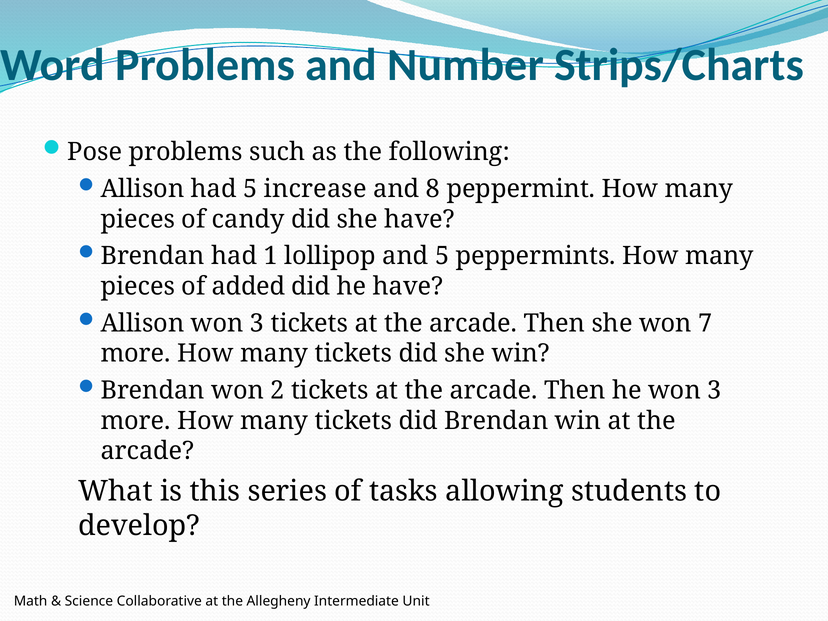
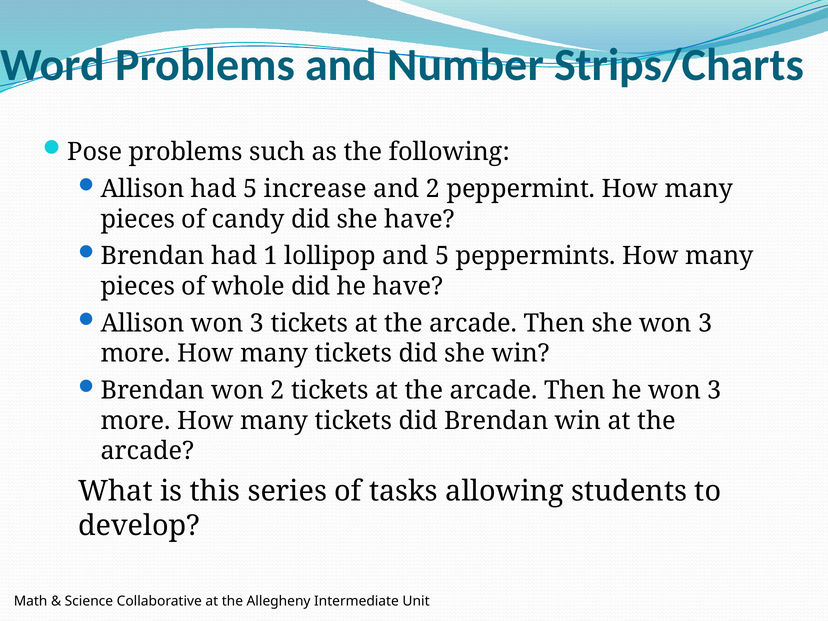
and 8: 8 -> 2
added: added -> whole
she won 7: 7 -> 3
